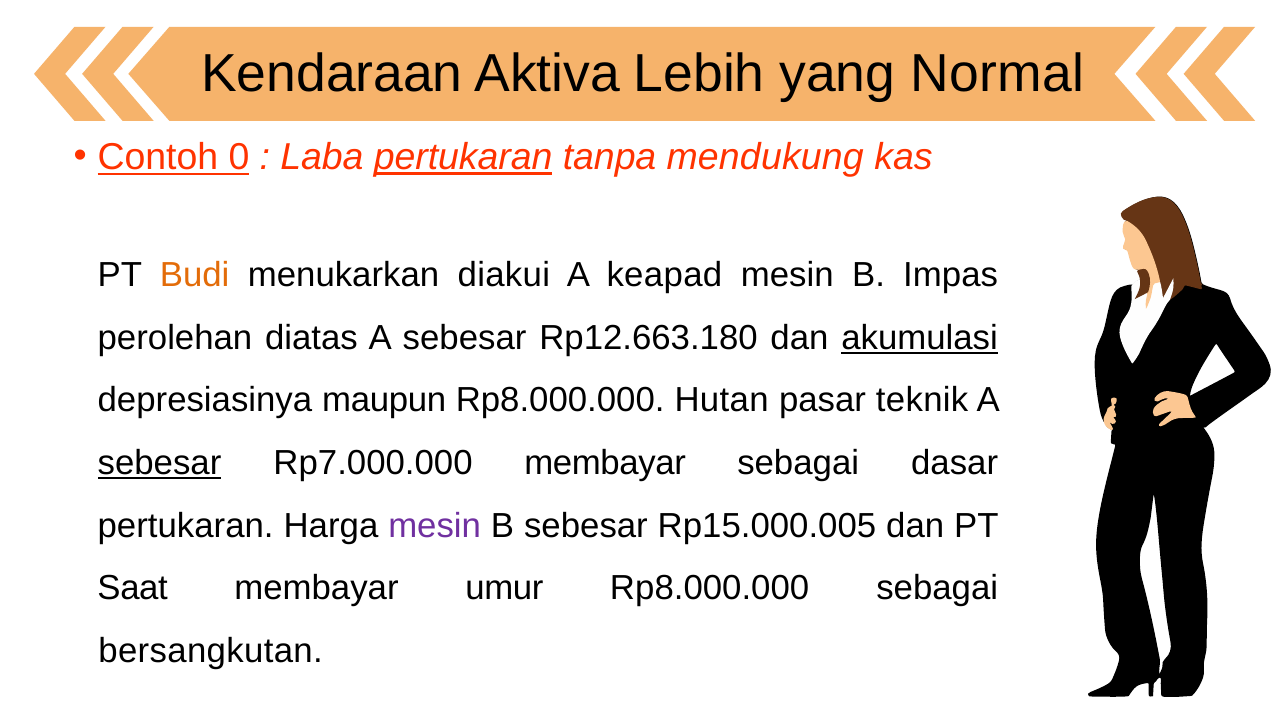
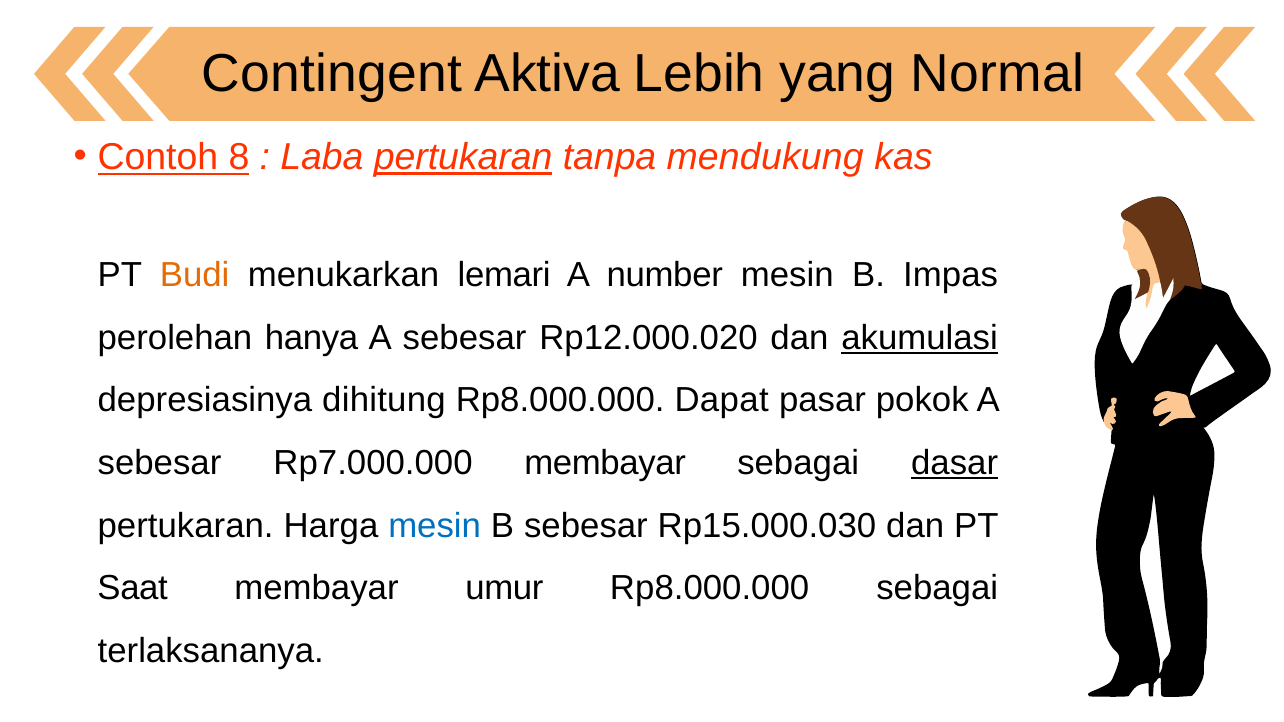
Kendaraan: Kendaraan -> Contingent
0: 0 -> 8
diakui: diakui -> lemari
keapad: keapad -> number
diatas: diatas -> hanya
Rp12.663.180: Rp12.663.180 -> Rp12.000.020
maupun: maupun -> dihitung
Hutan: Hutan -> Dapat
teknik: teknik -> pokok
sebesar at (160, 463) underline: present -> none
dasar underline: none -> present
mesin at (435, 526) colour: purple -> blue
Rp15.000.005: Rp15.000.005 -> Rp15.000.030
bersangkutan: bersangkutan -> terlaksananya
